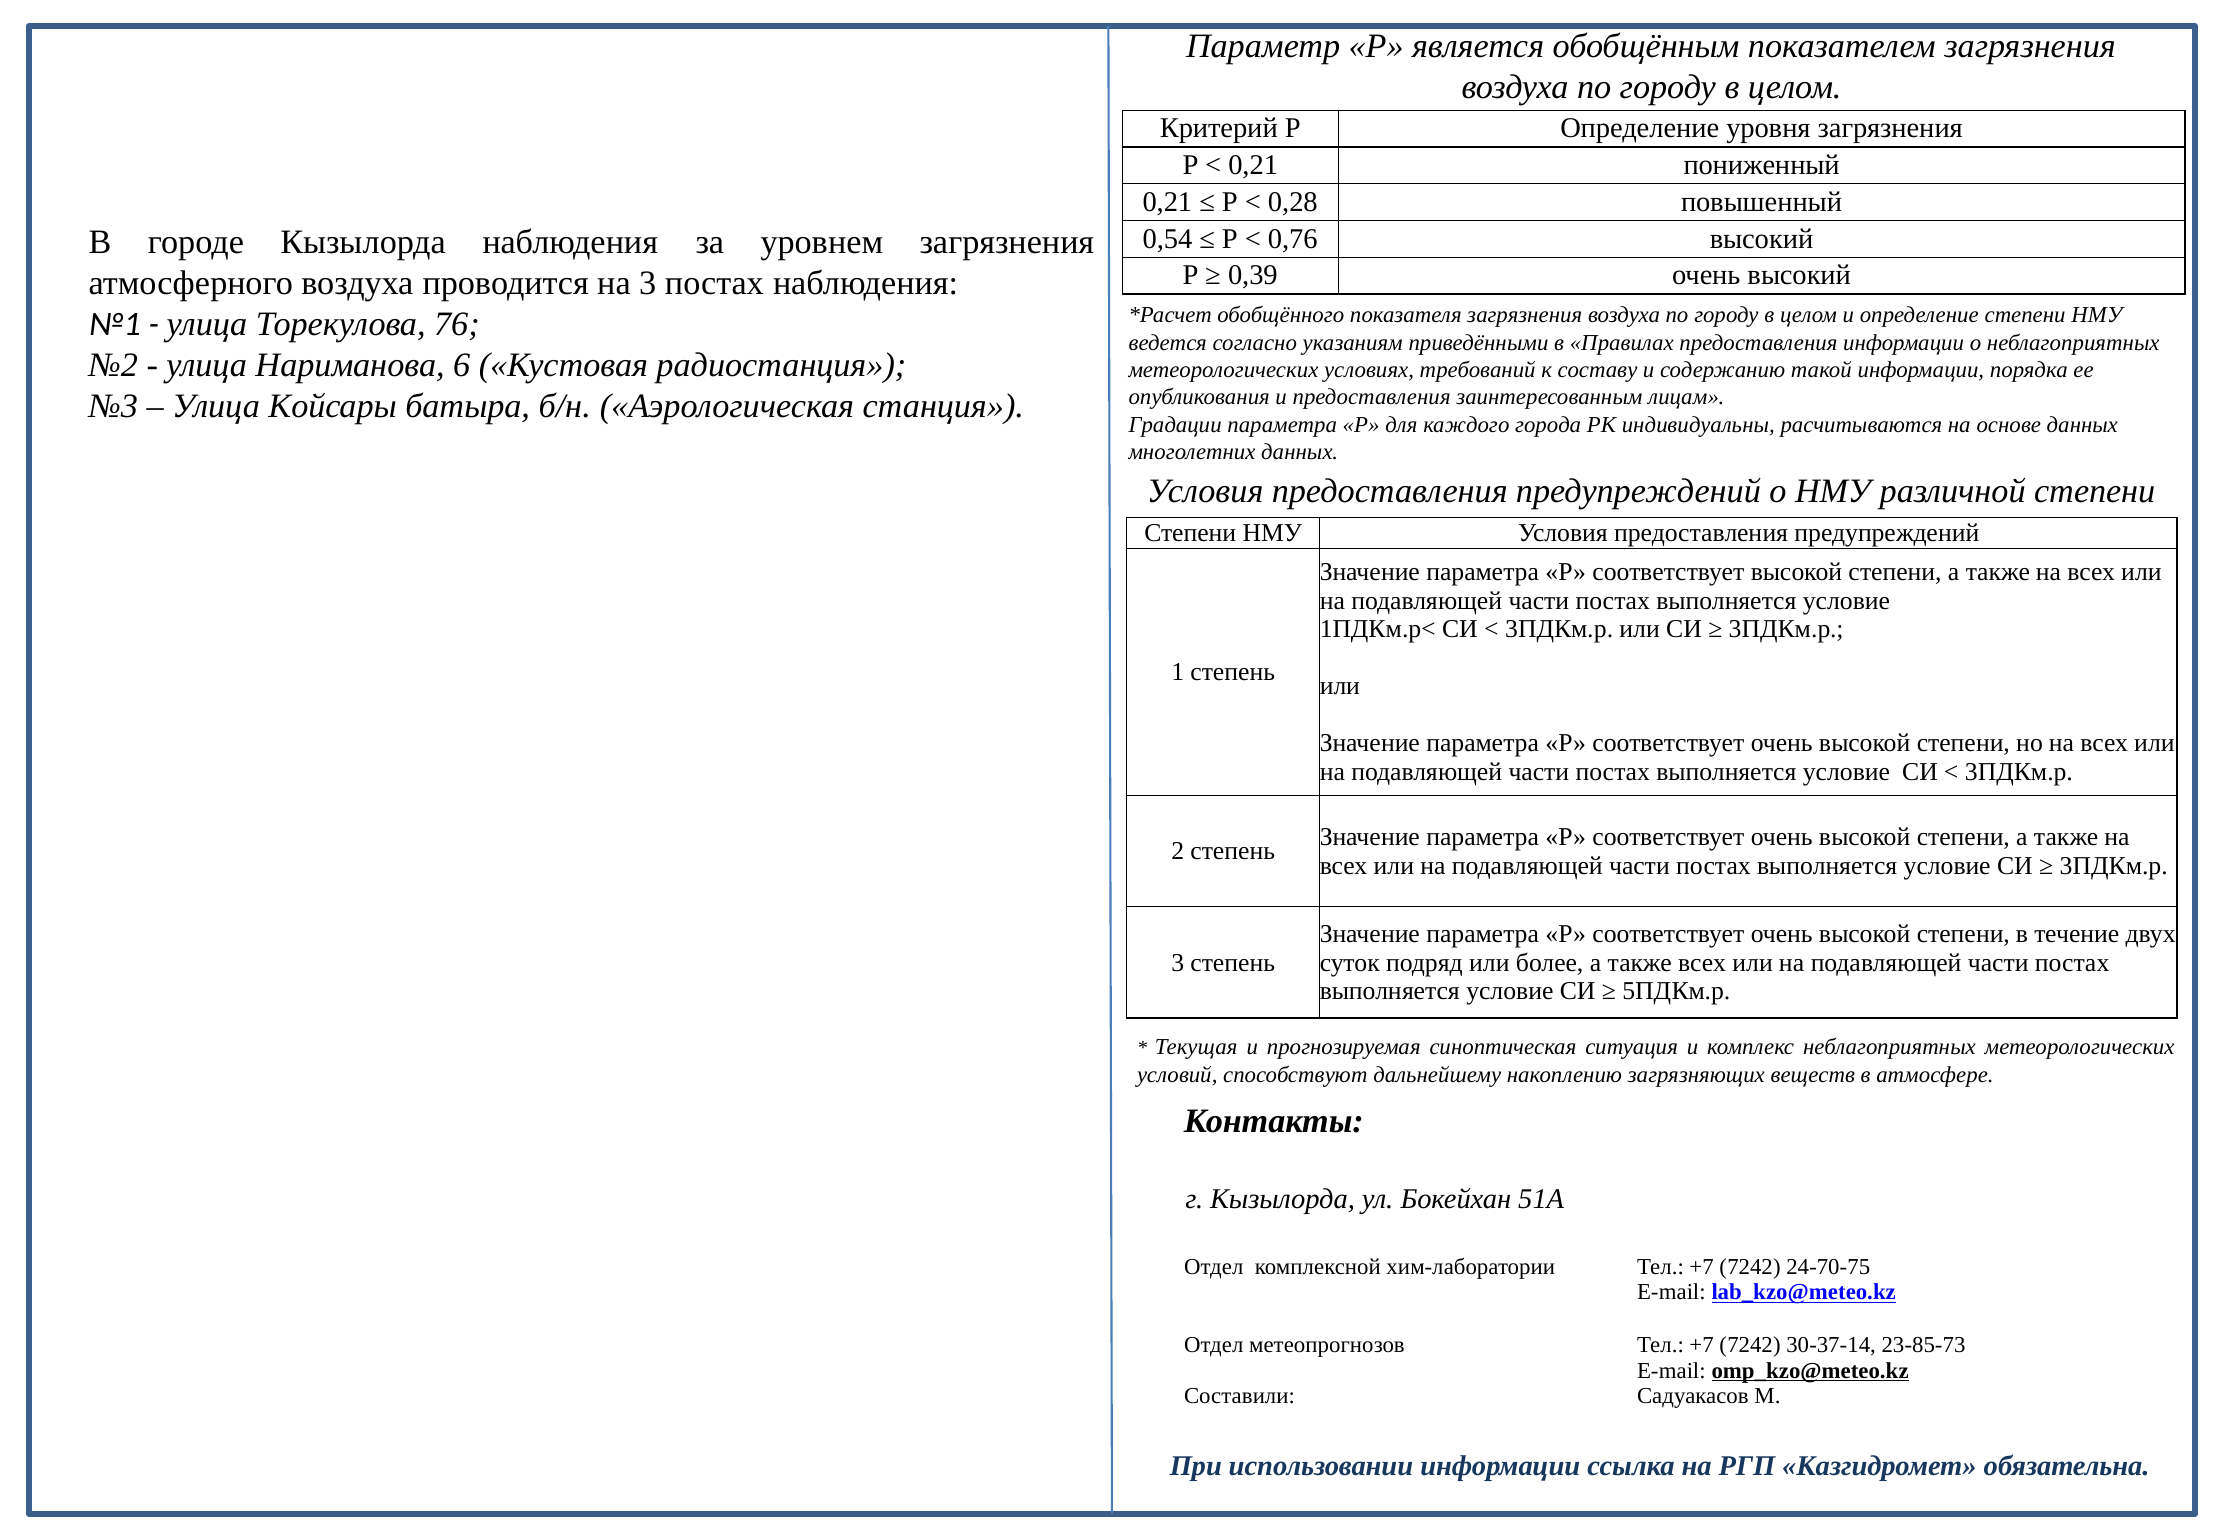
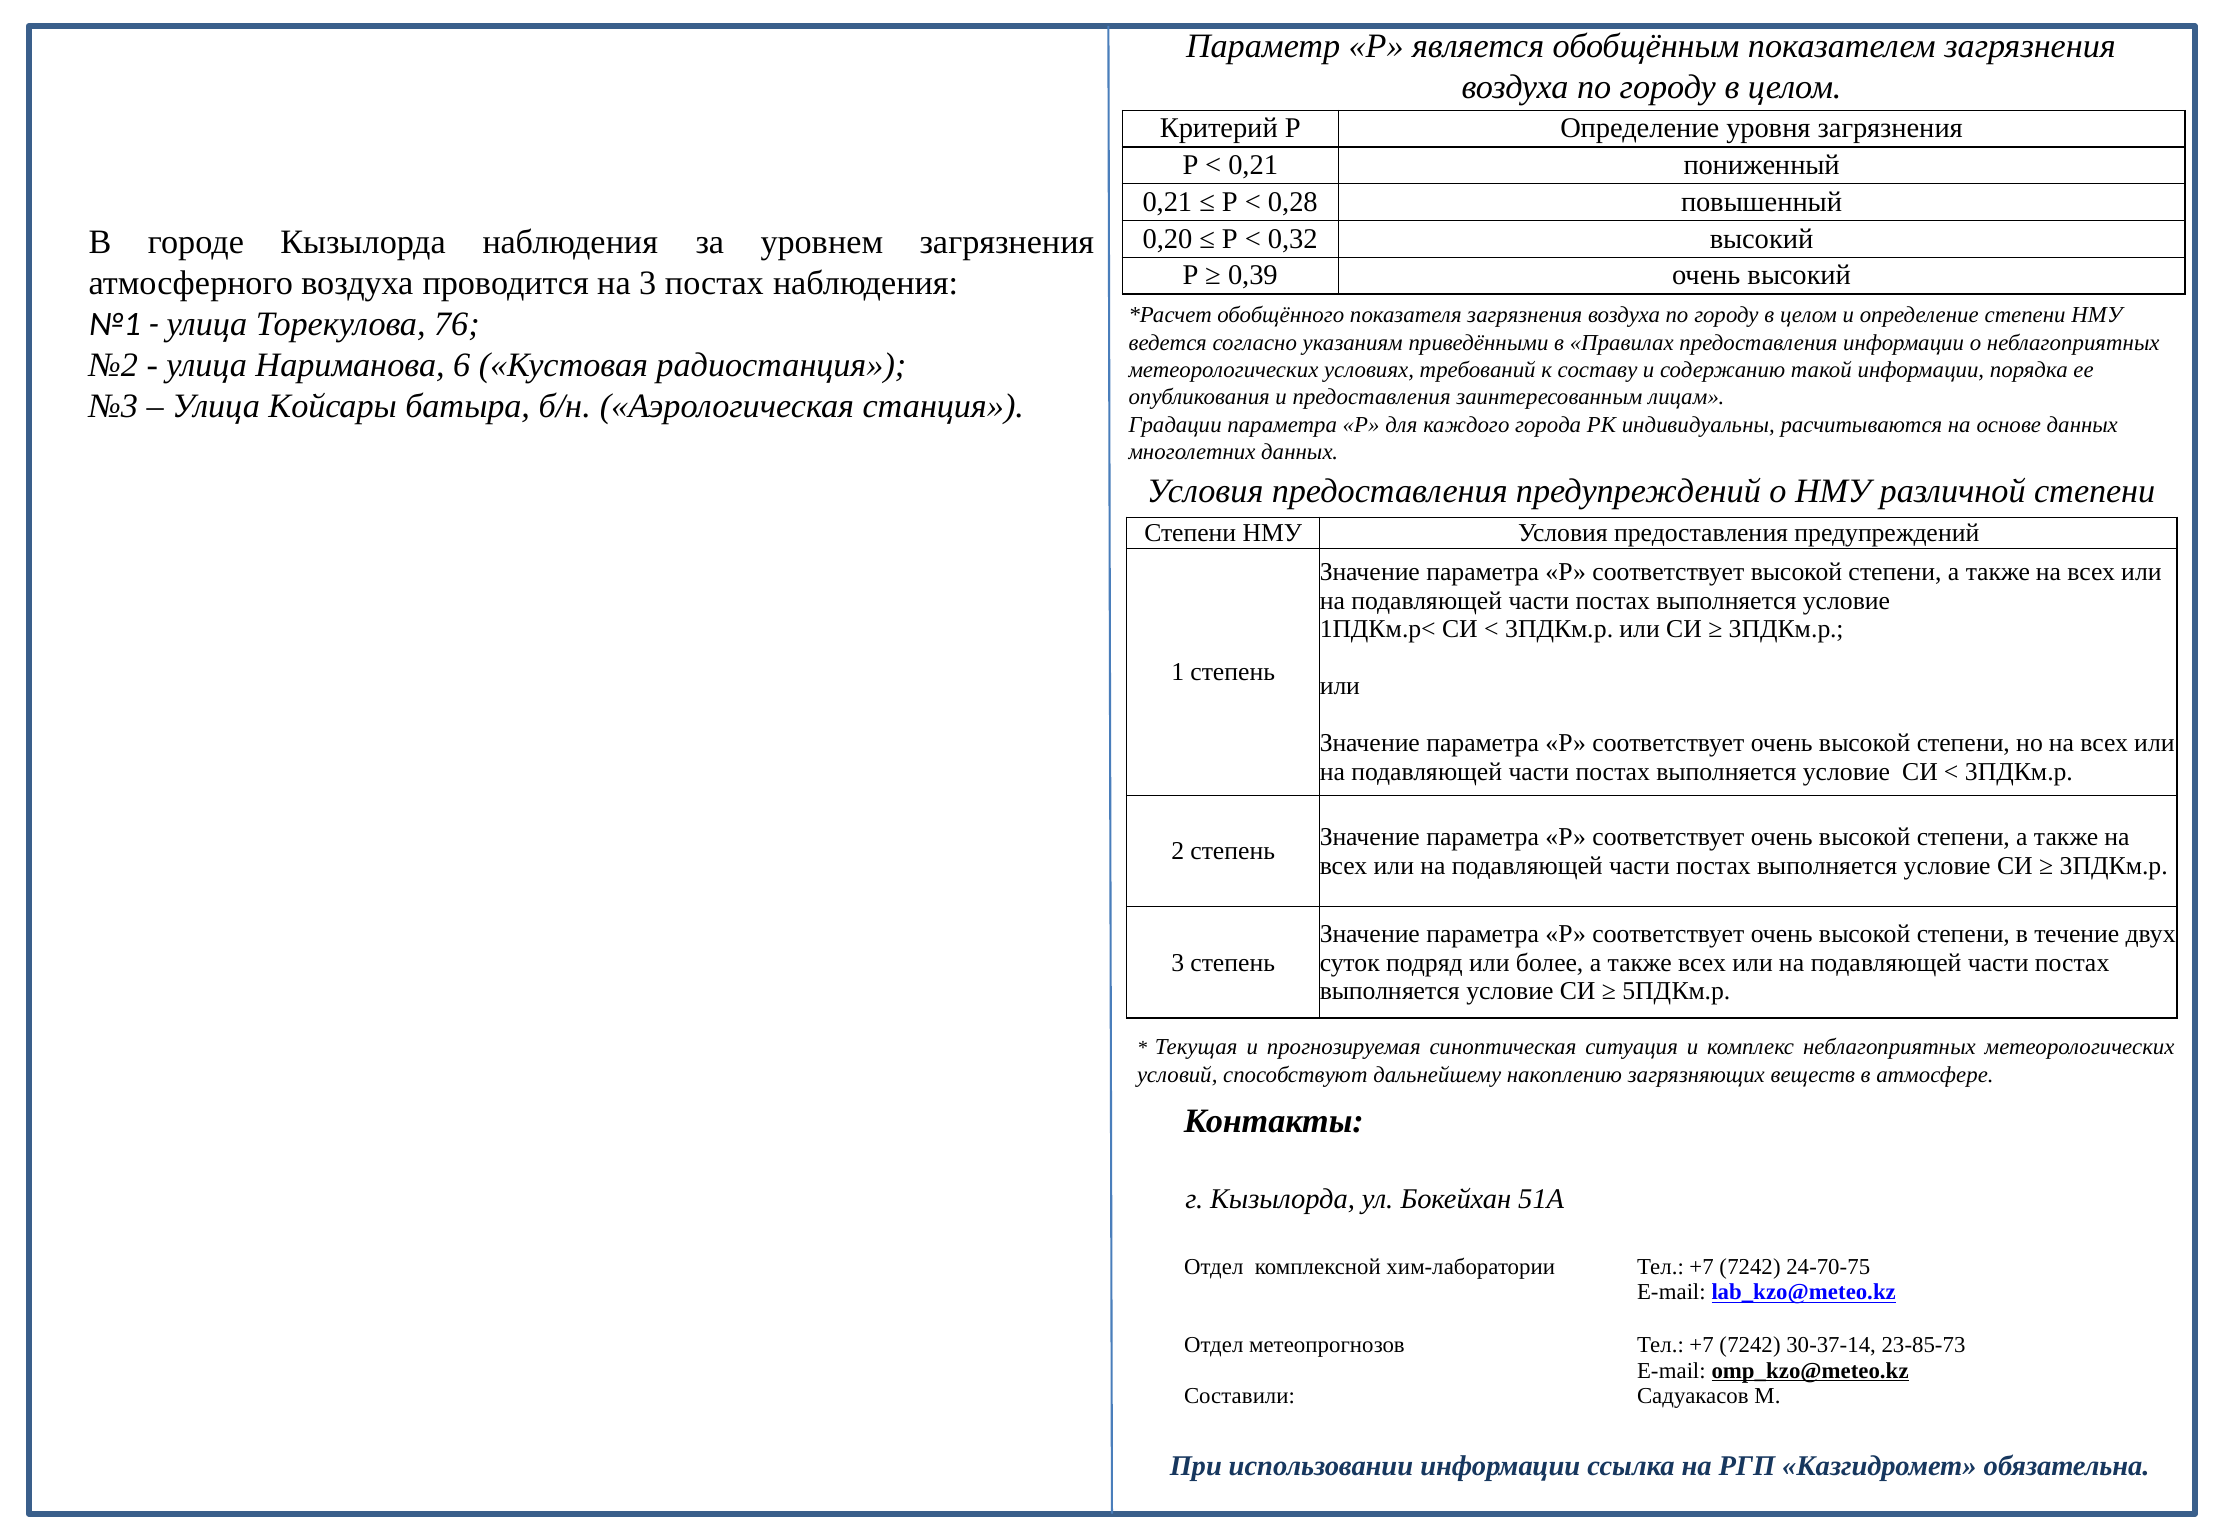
0,54: 0,54 -> 0,20
0,76: 0,76 -> 0,32
